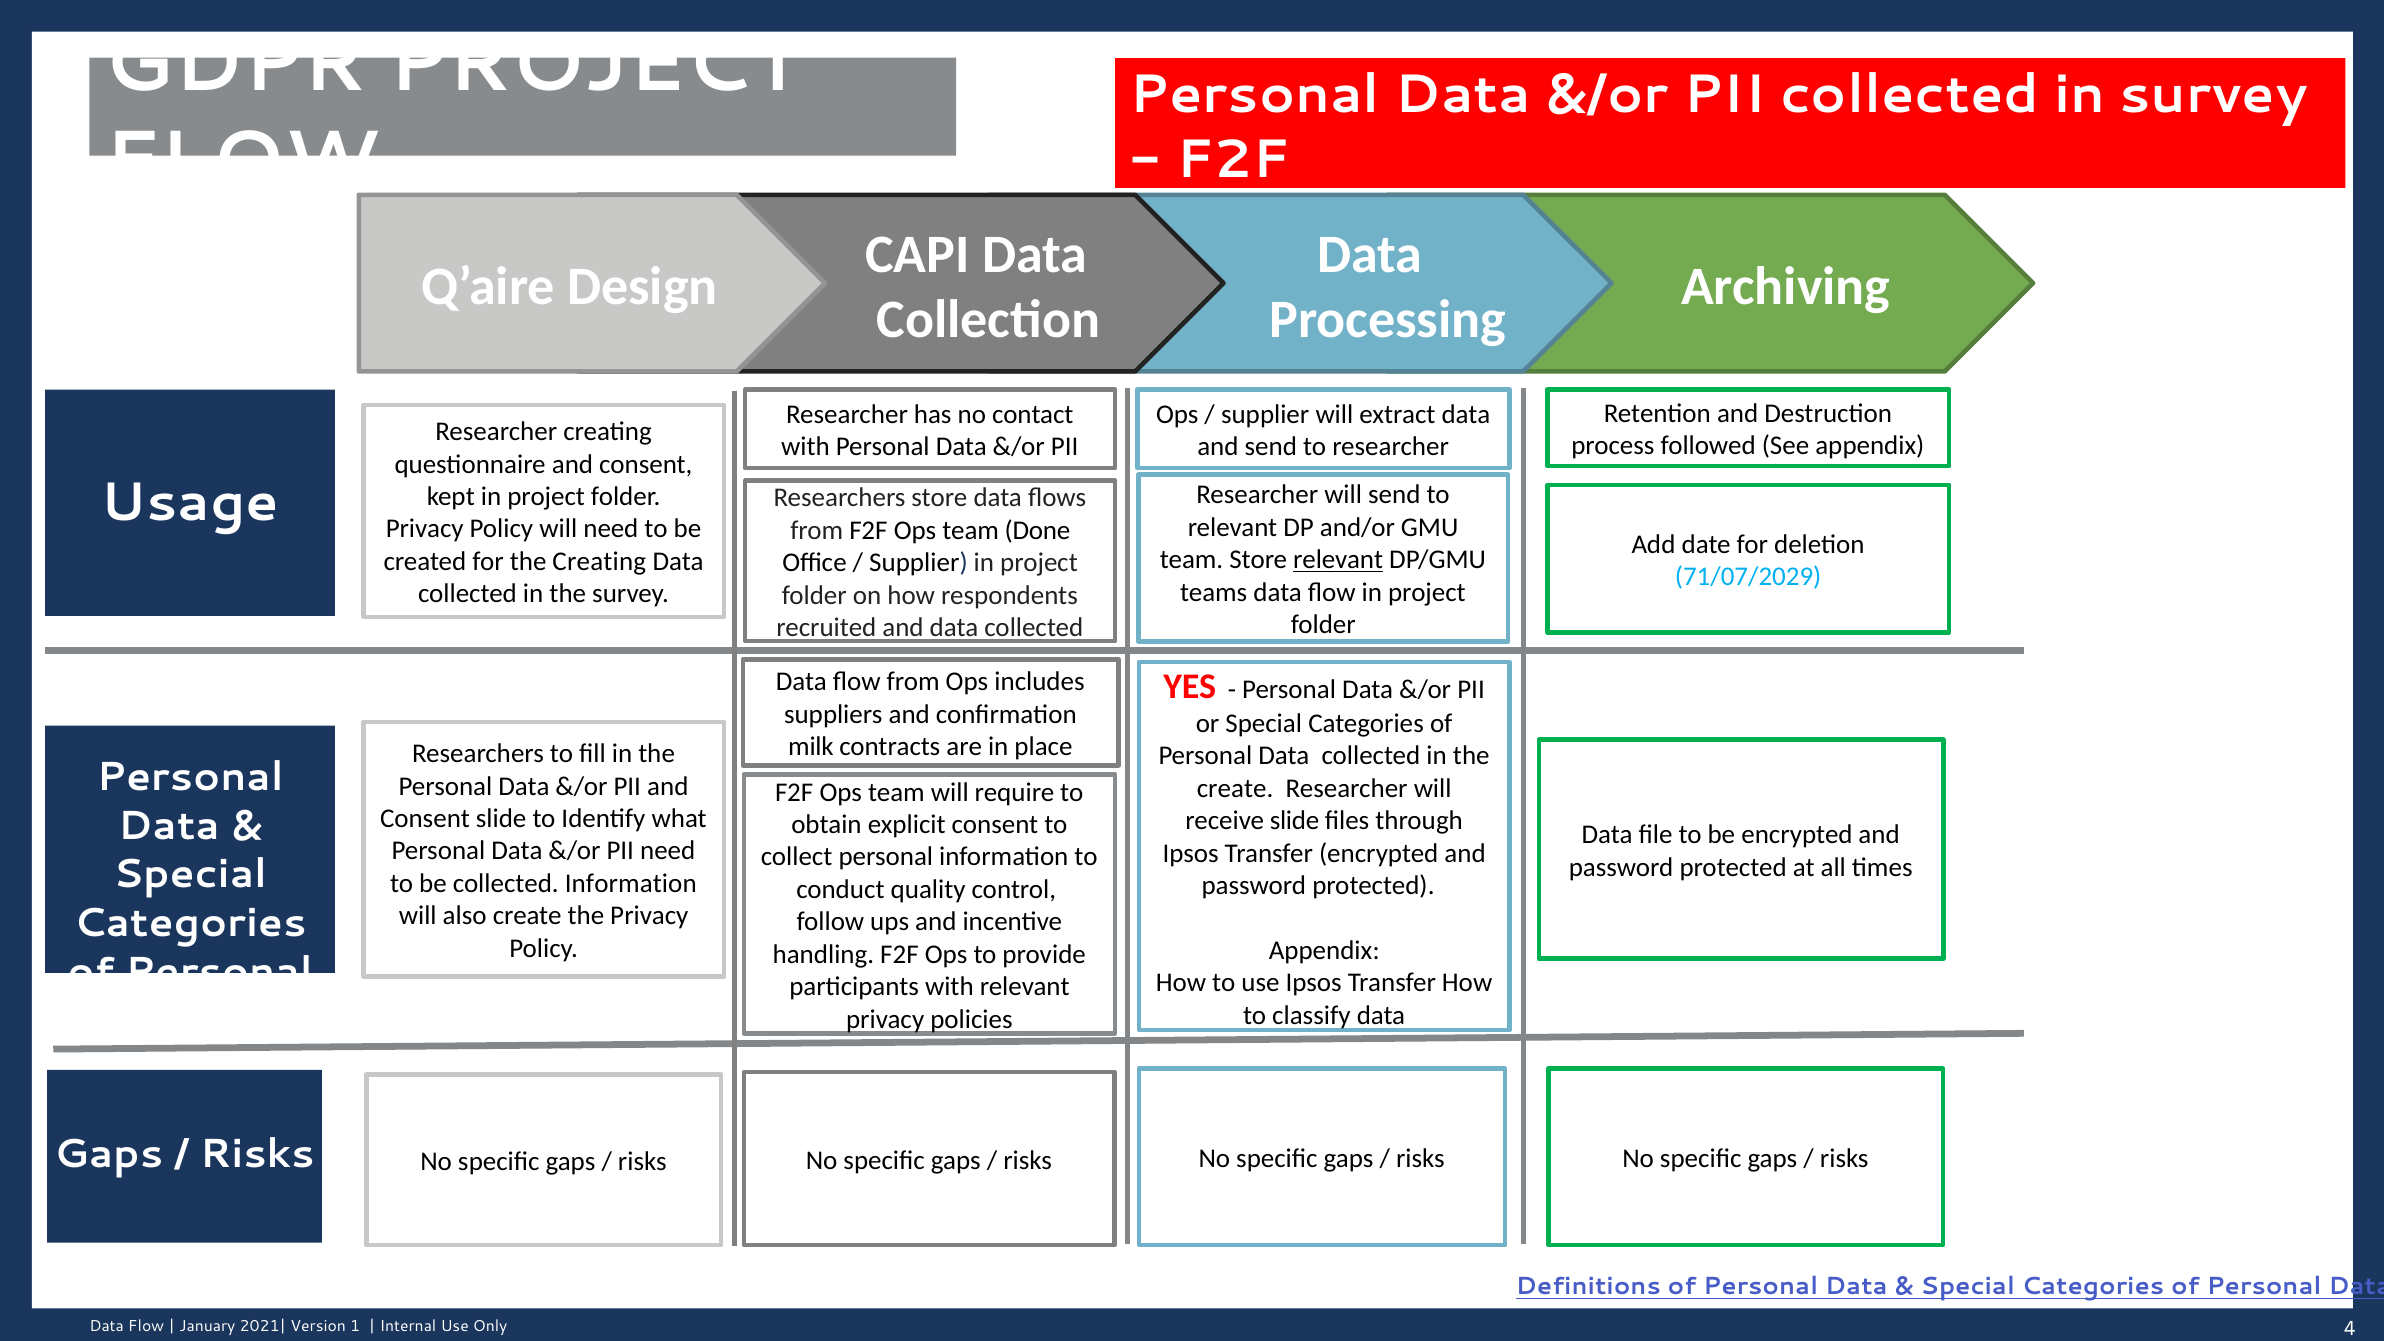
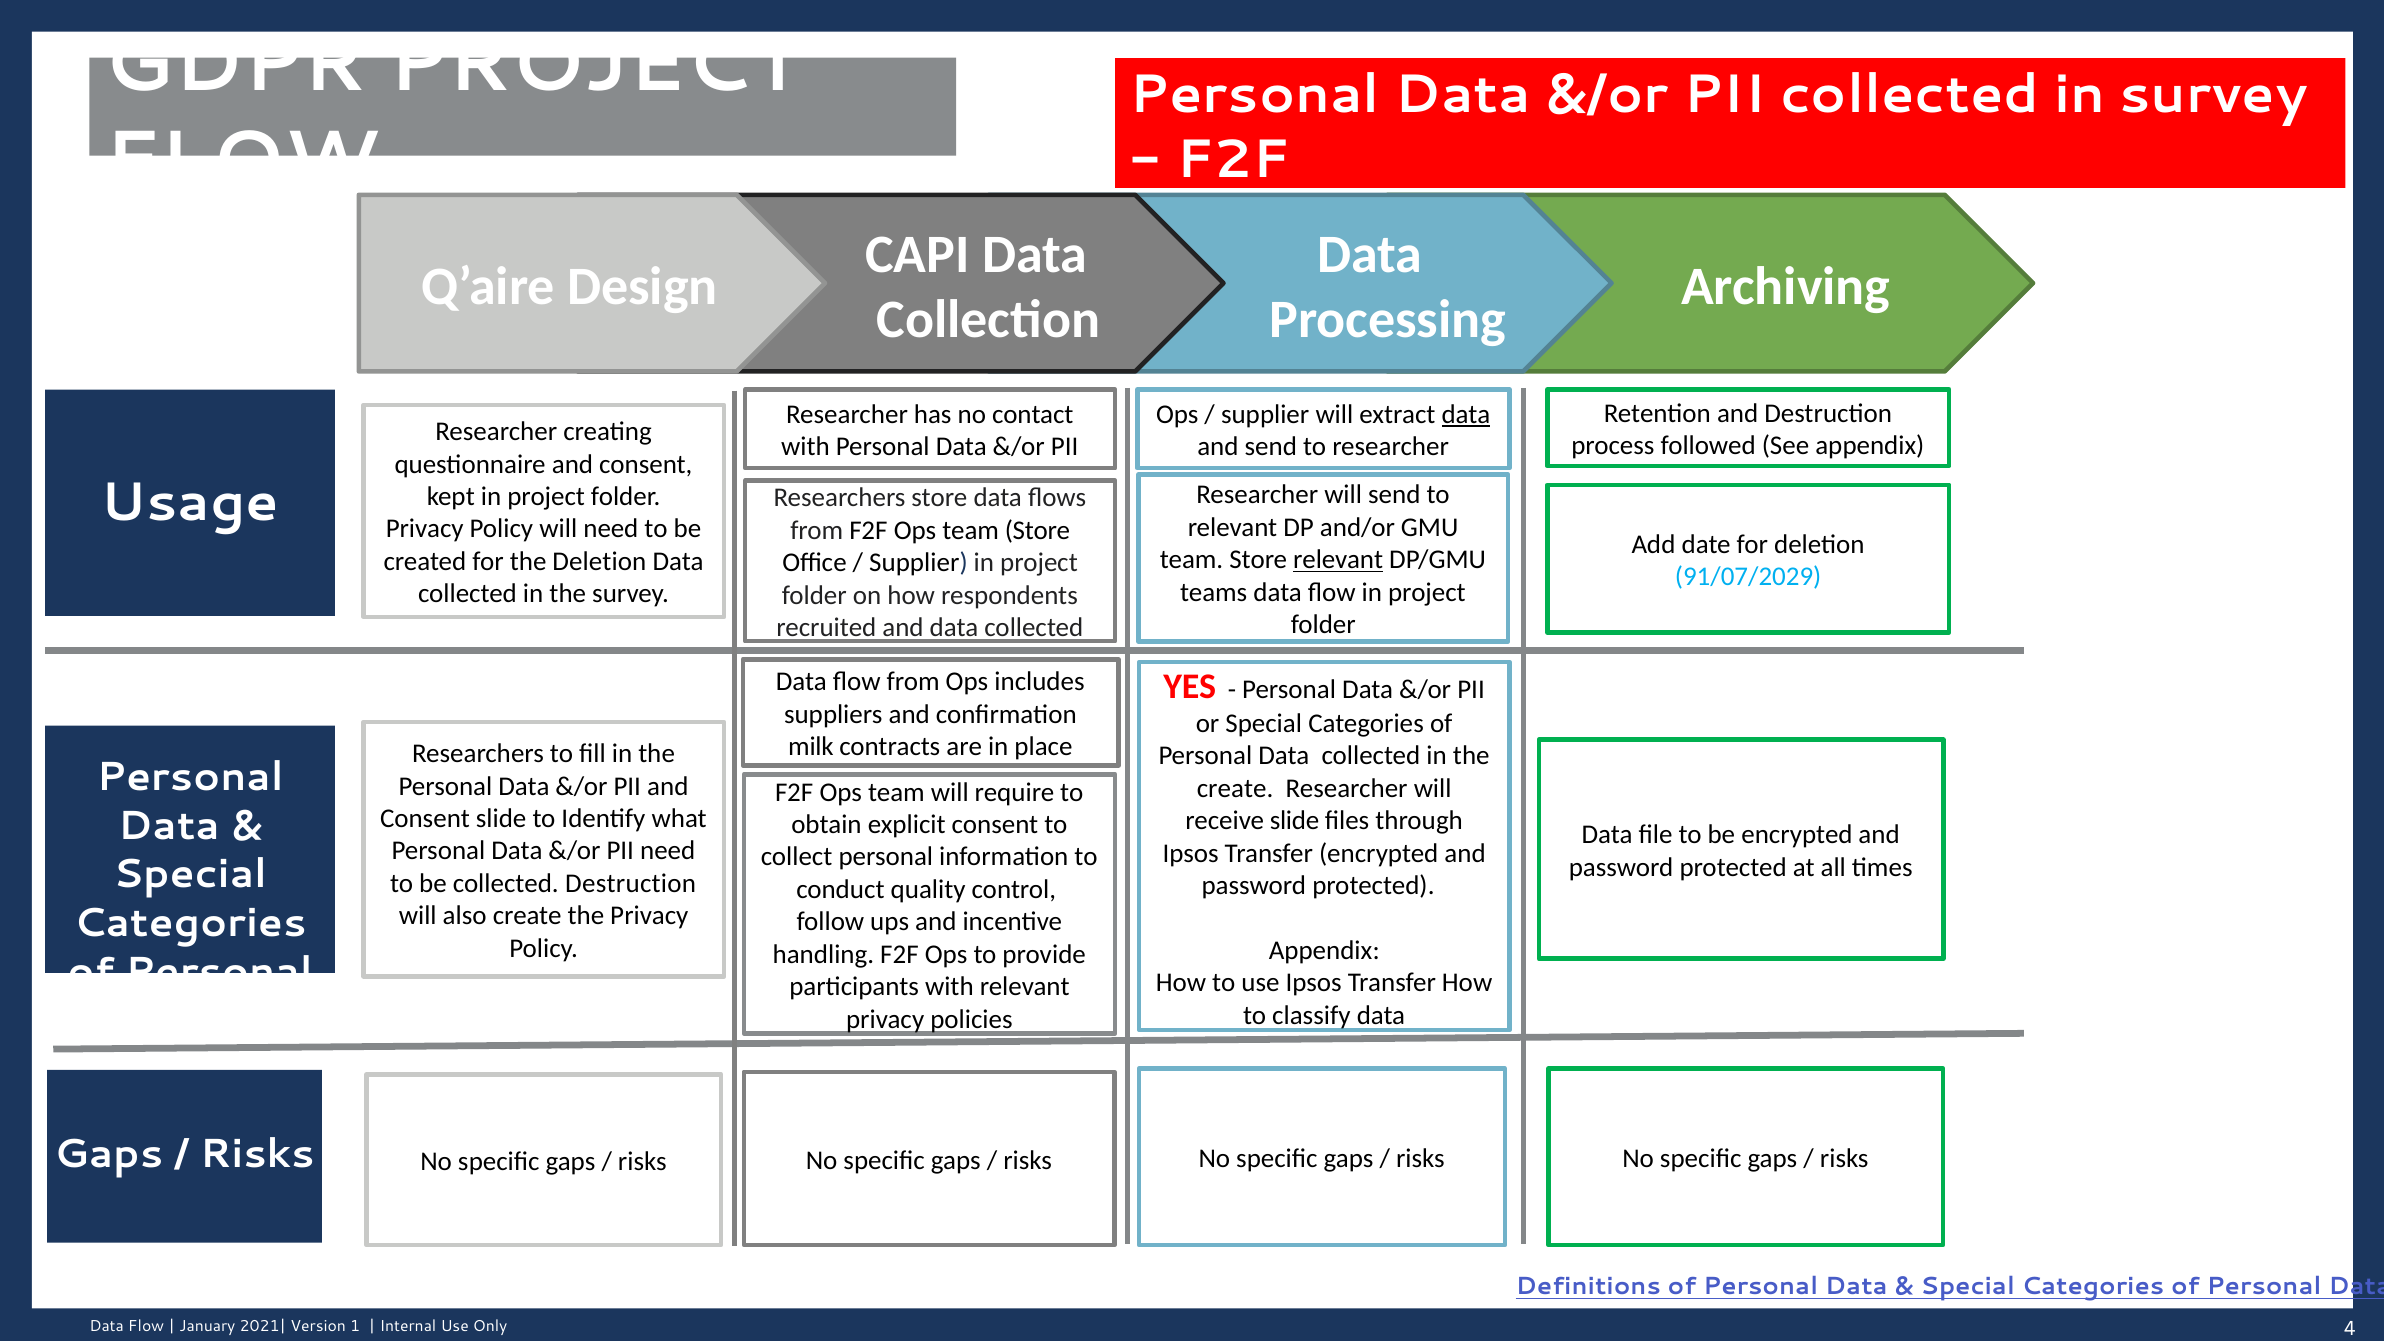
data at (1466, 415) underline: none -> present
Ops team Done: Done -> Store
the Creating: Creating -> Deletion
71/07/2029: 71/07/2029 -> 91/07/2029
collected Information: Information -> Destruction
